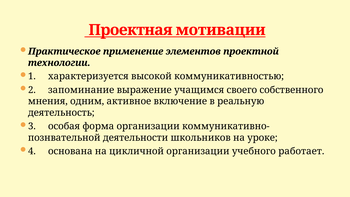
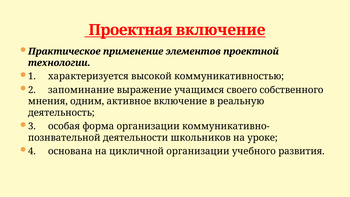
Проектная мотивации: мотивации -> включение
работает: работает -> развития
